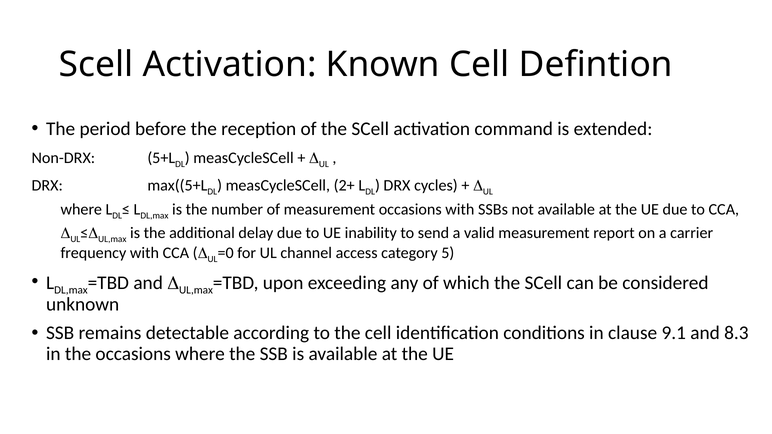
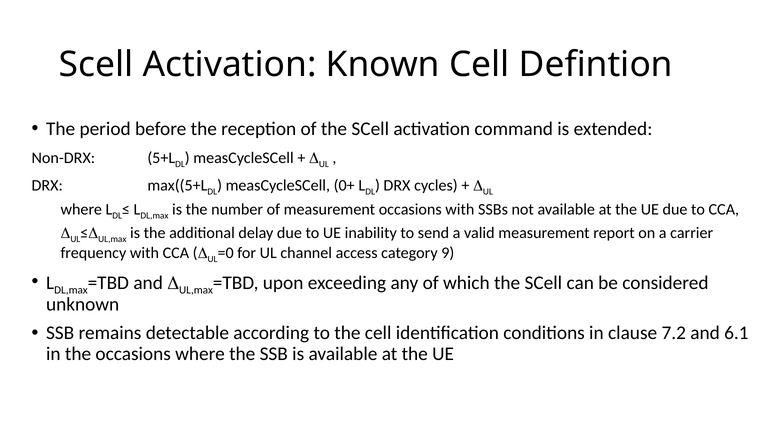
2+: 2+ -> 0+
5: 5 -> 9
9.1: 9.1 -> 7.2
8.3: 8.3 -> 6.1
